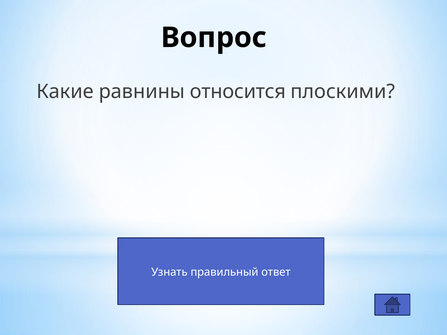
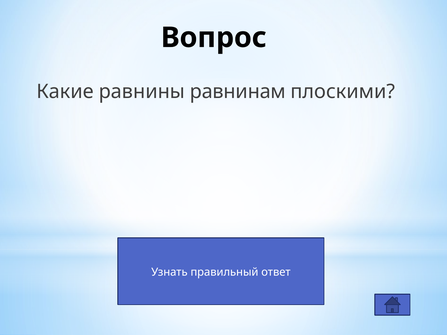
относится: относится -> равнинам
